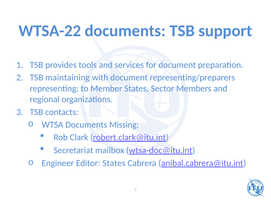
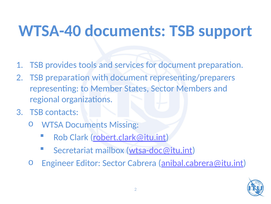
WTSA-22: WTSA-22 -> WTSA-40
TSB maintaining: maintaining -> preparation
Editor States: States -> Sector
